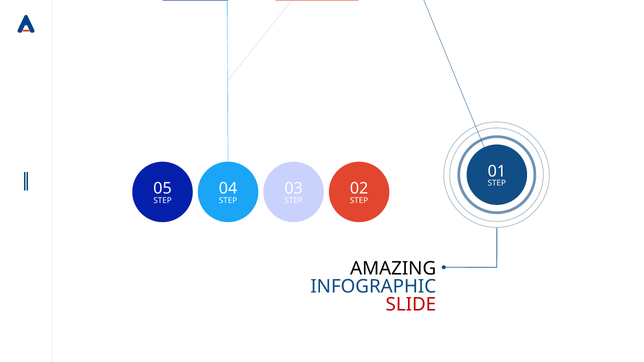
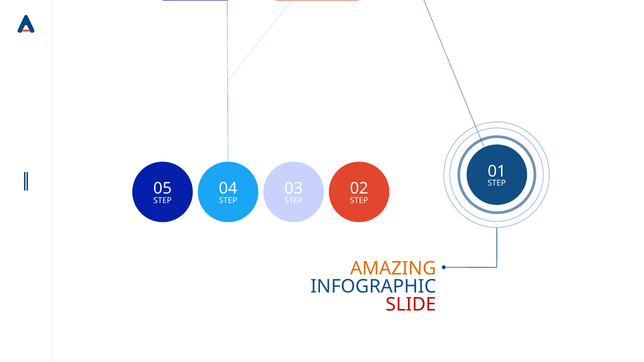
AMAZING colour: black -> orange
